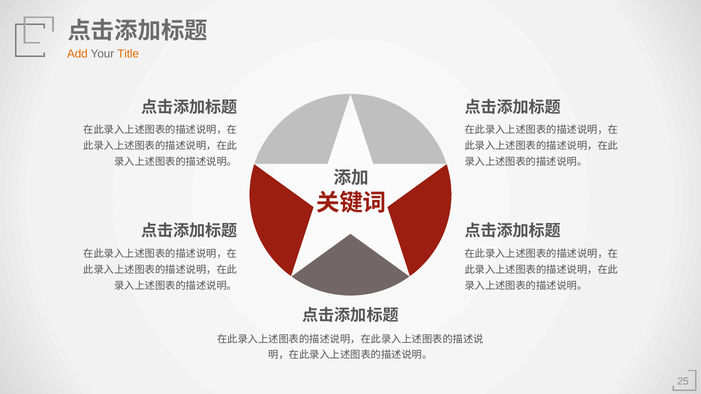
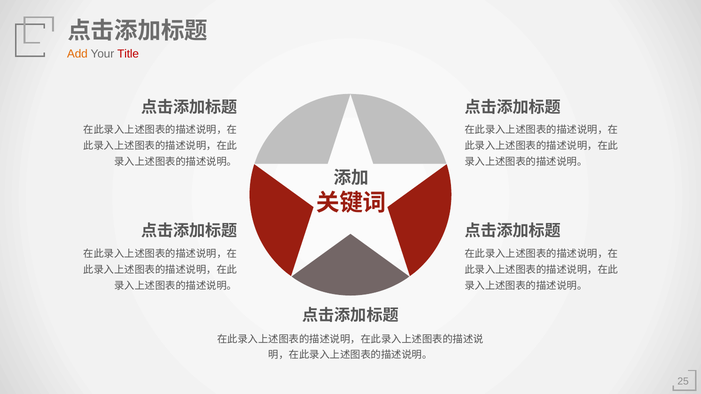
Title colour: orange -> red
